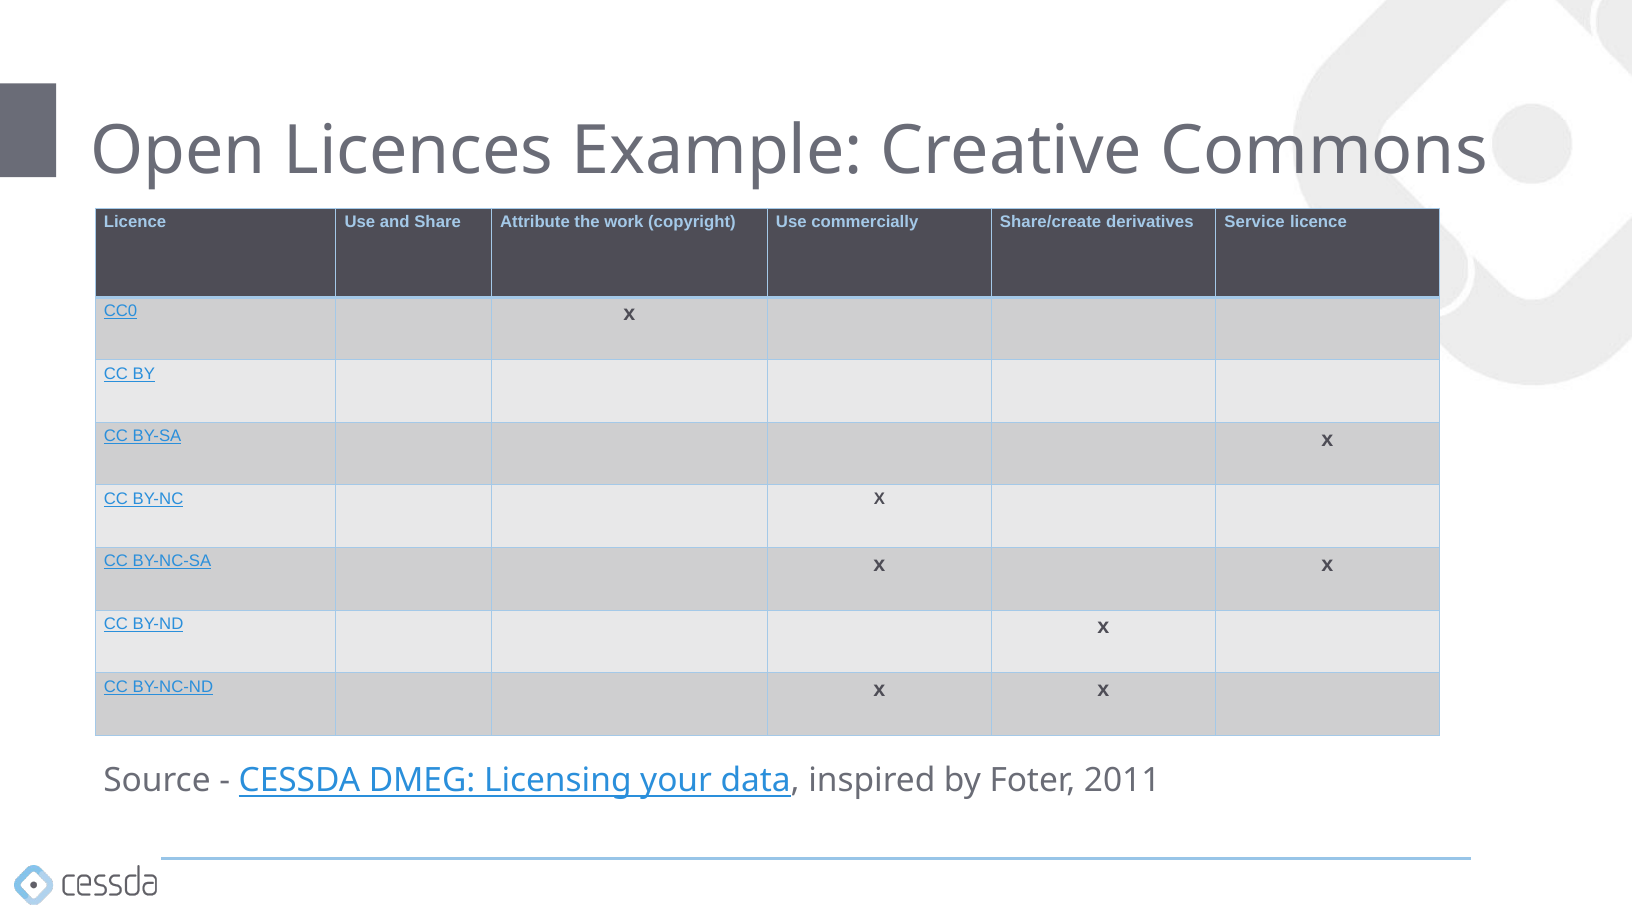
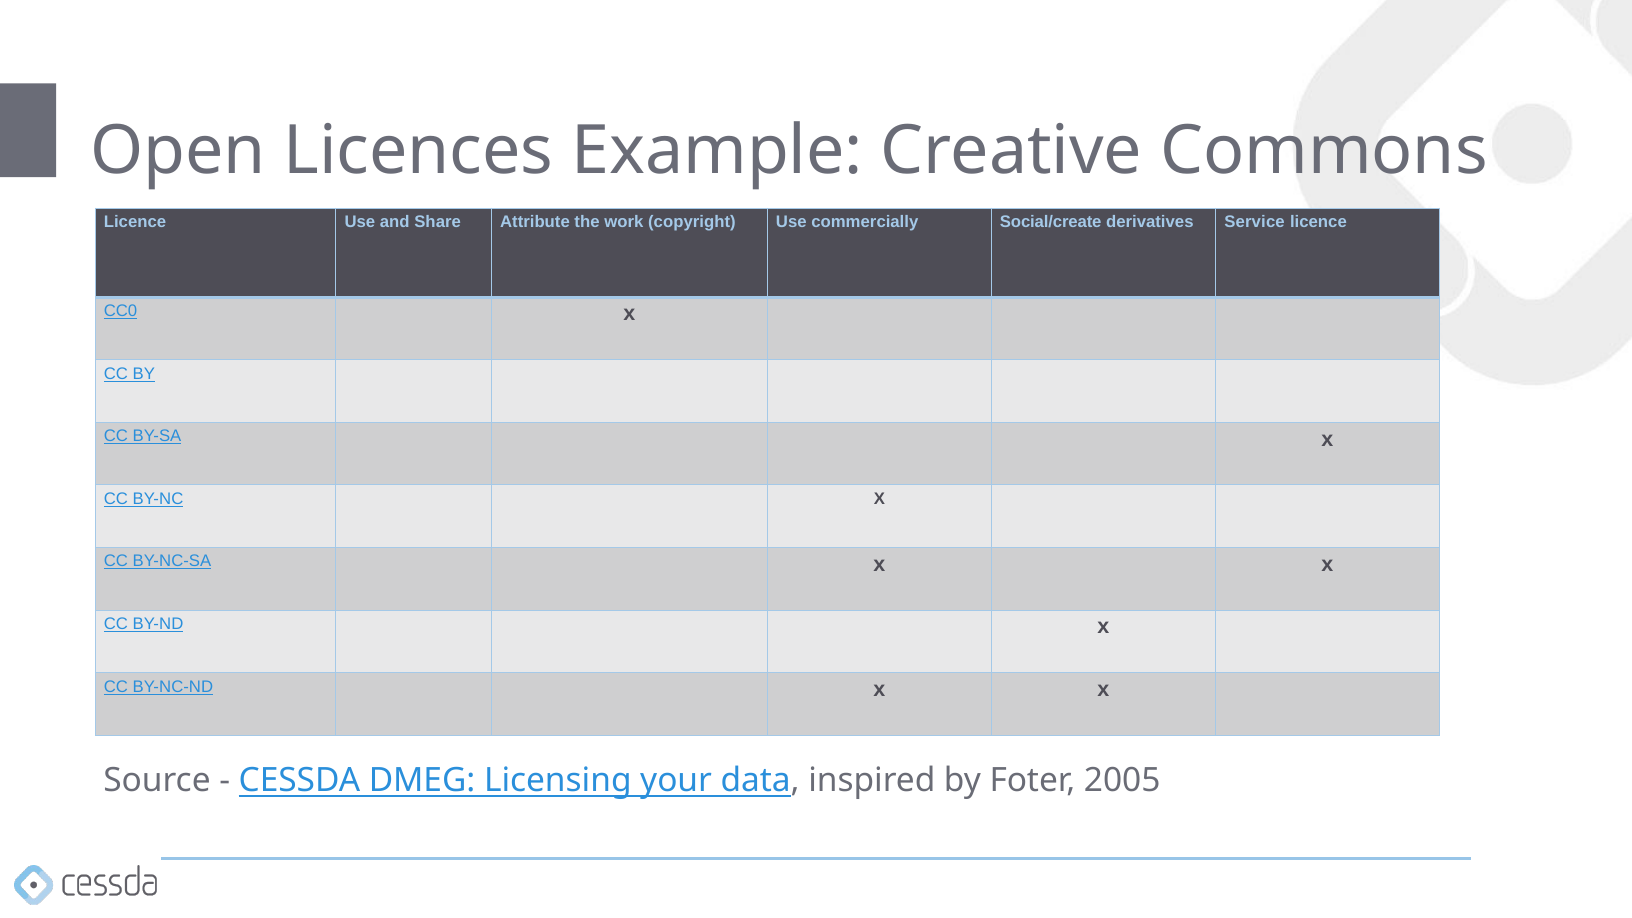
Share/create: Share/create -> Social/create
2011: 2011 -> 2005
